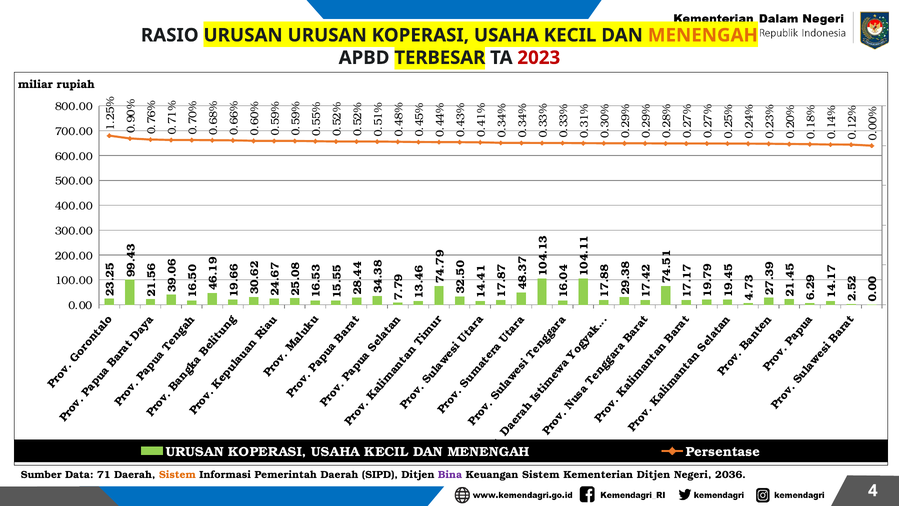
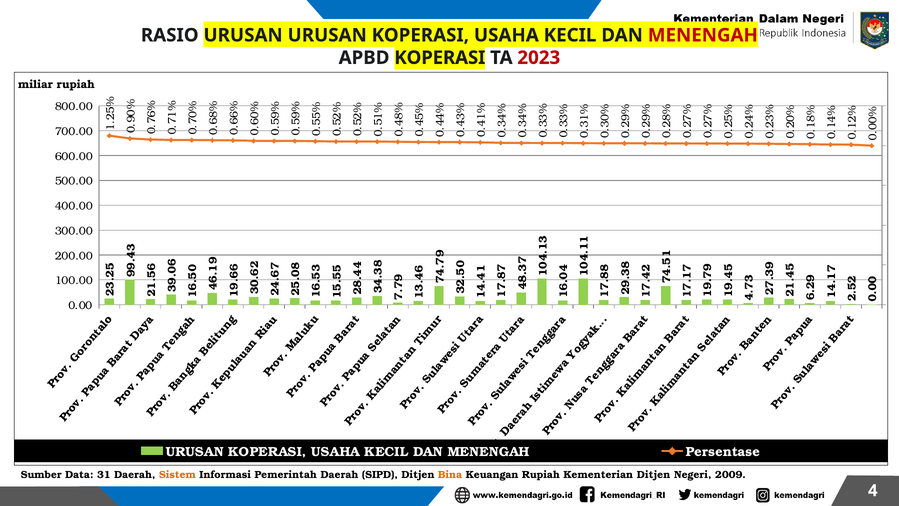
MENENGAH at (703, 35) colour: orange -> red
APBD TERBESAR: TERBESAR -> KOPERASI
71: 71 -> 31
Bina colour: purple -> orange
Keuangan Sistem: Sistem -> Rupiah
2036: 2036 -> 2009
